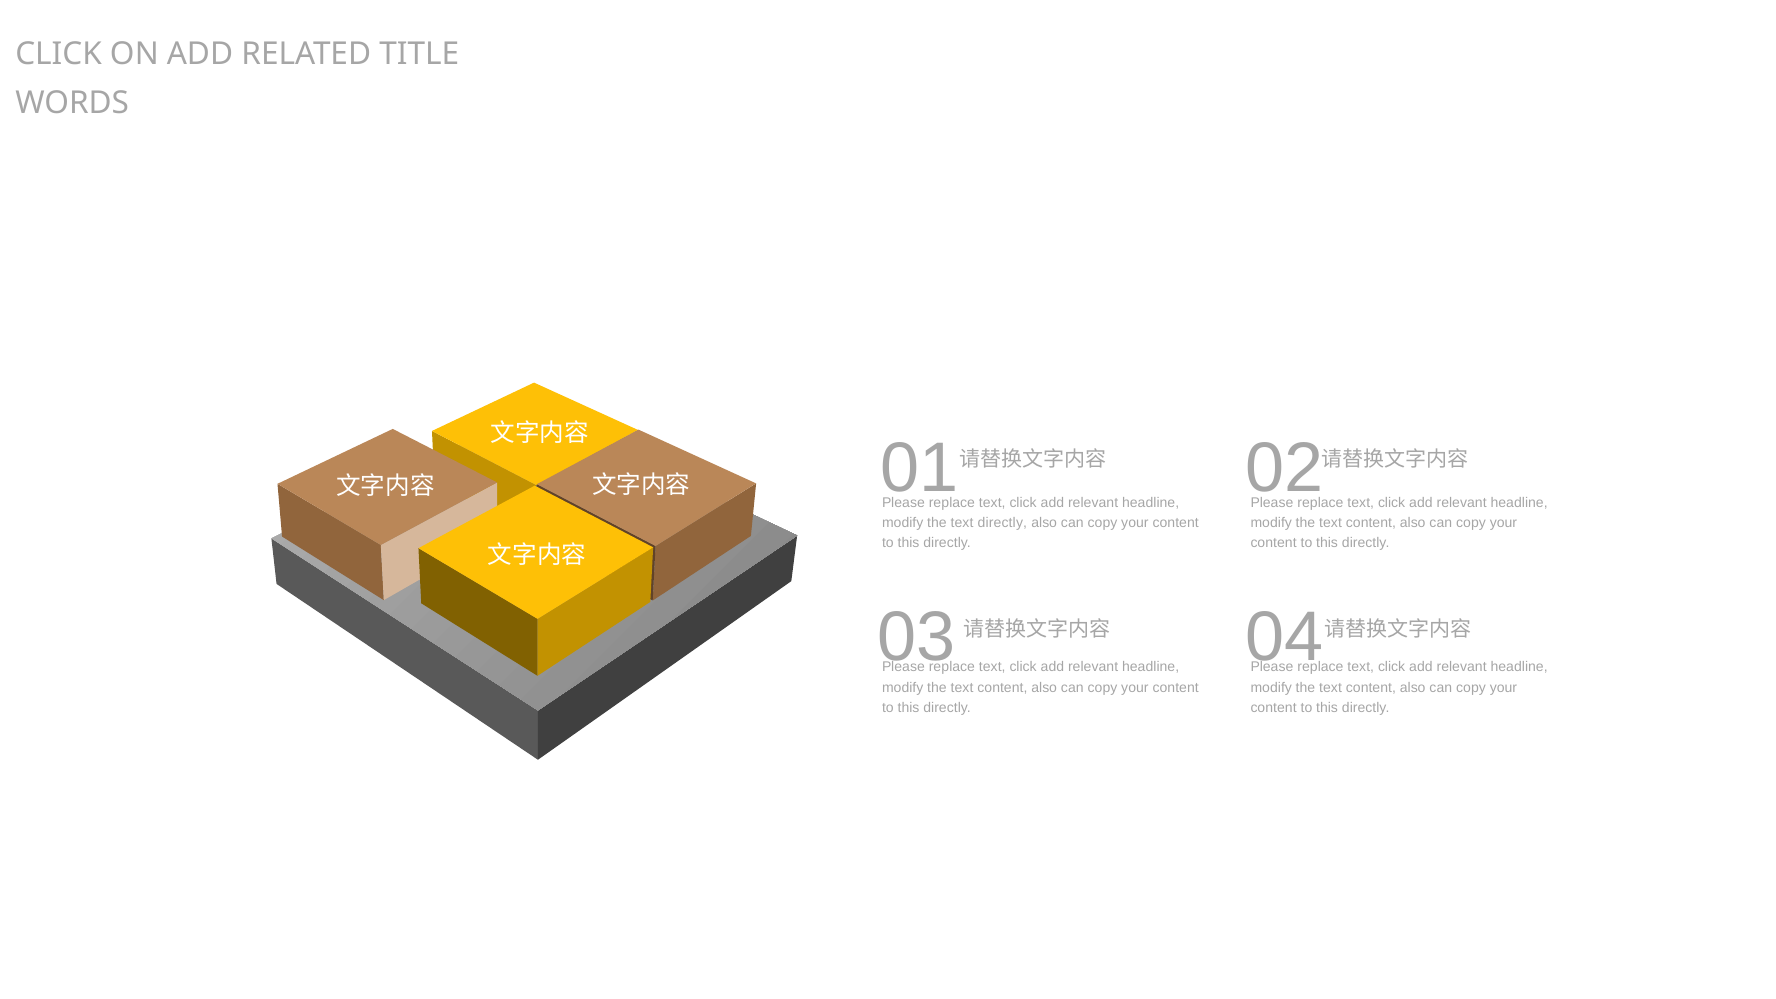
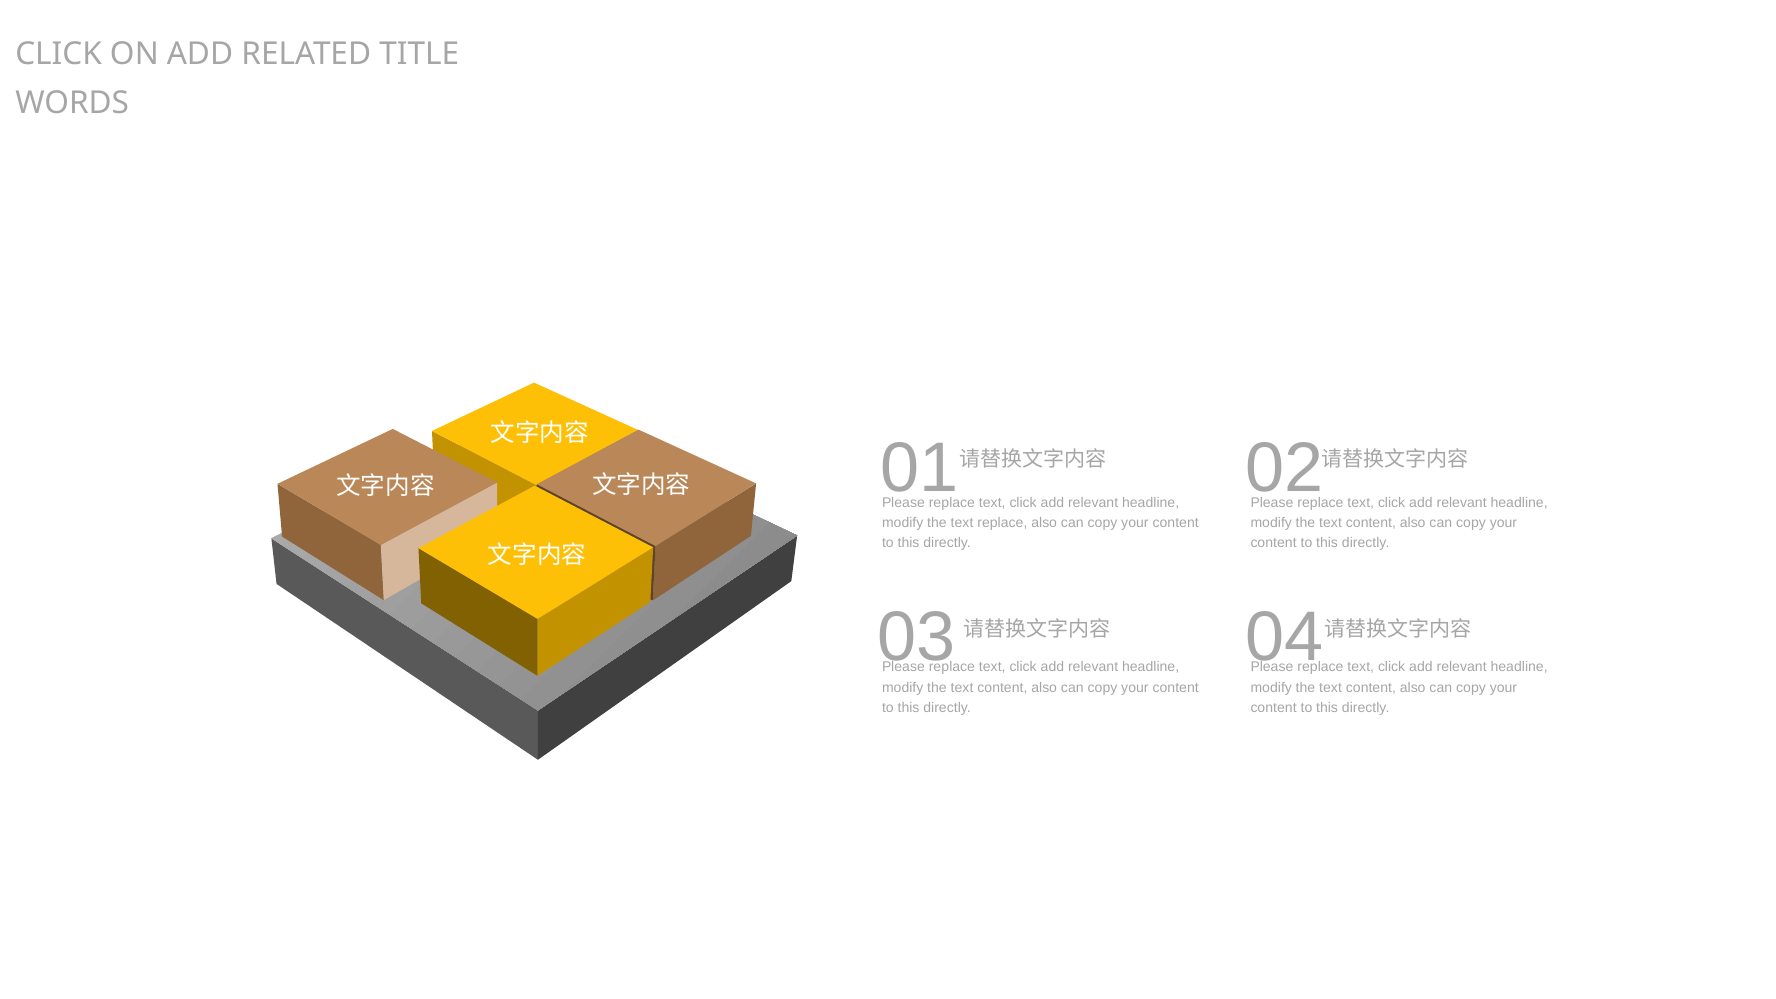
text directly: directly -> replace
